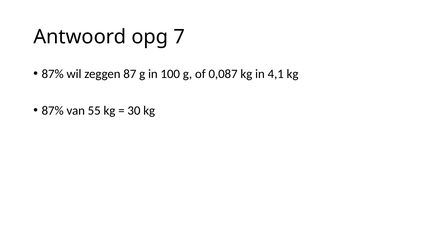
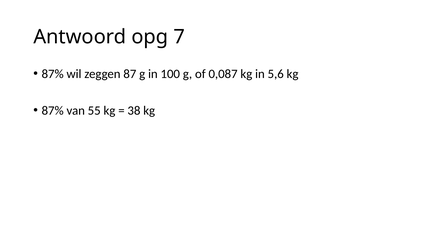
4,1: 4,1 -> 5,6
30: 30 -> 38
